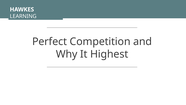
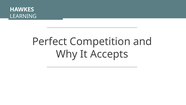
Highest: Highest -> Accepts
